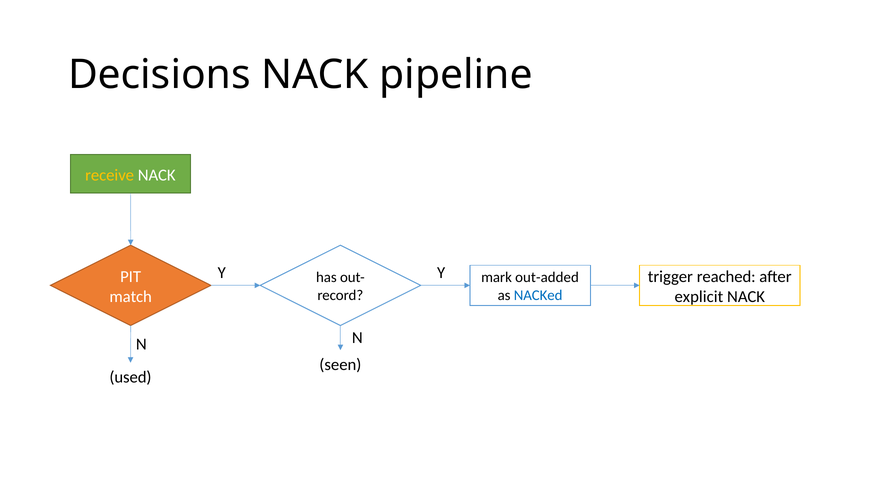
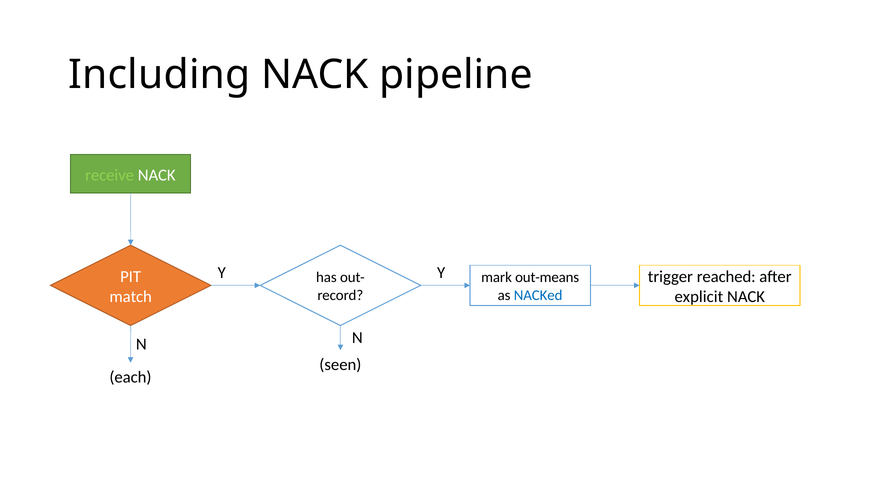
Decisions: Decisions -> Including
receive colour: yellow -> light green
out-added: out-added -> out-means
used: used -> each
